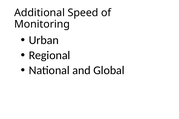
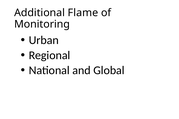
Speed: Speed -> Flame
